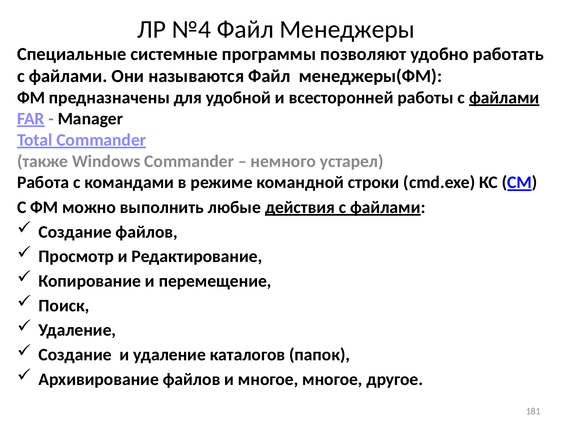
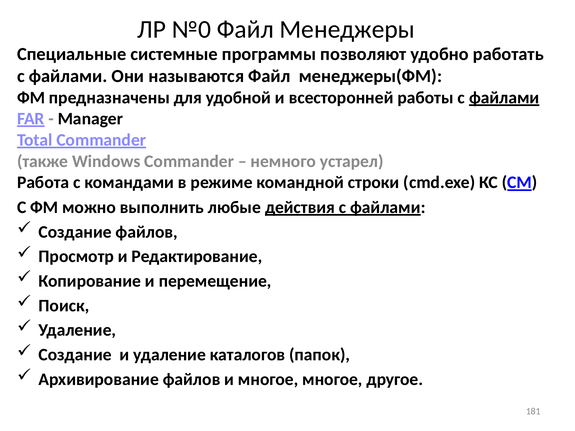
№4: №4 -> №0
